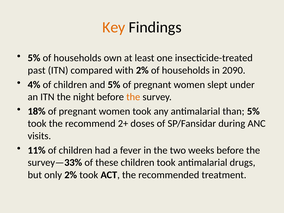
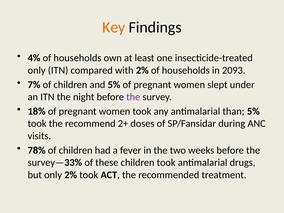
5% at (34, 58): 5% -> 4%
past at (37, 70): past -> only
2090: 2090 -> 2093
4%: 4% -> 7%
the at (133, 97) colour: orange -> purple
11%: 11% -> 78%
